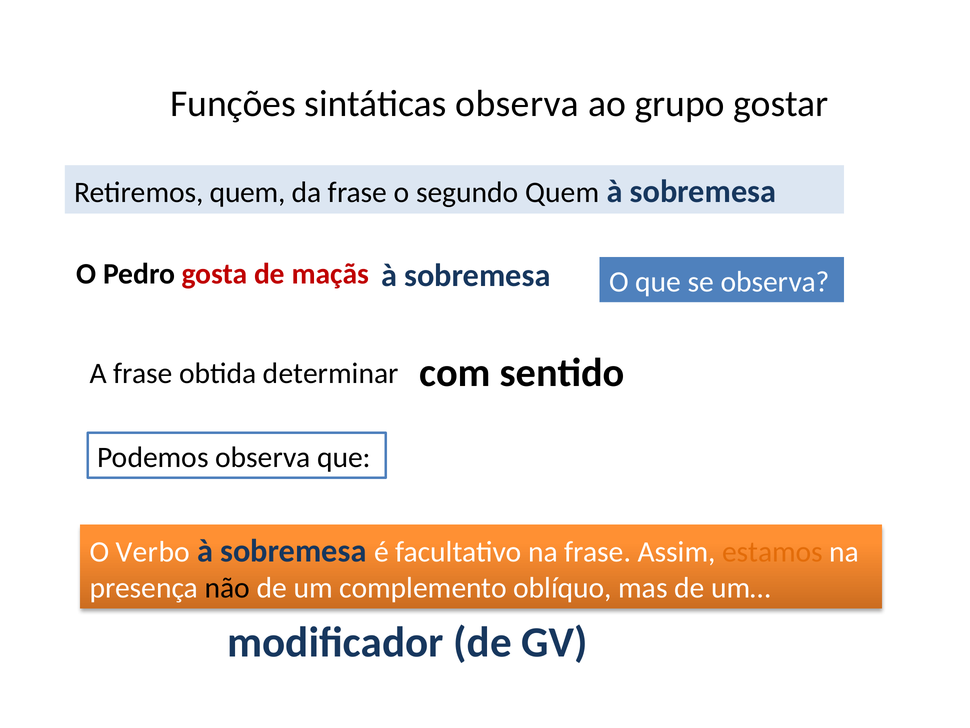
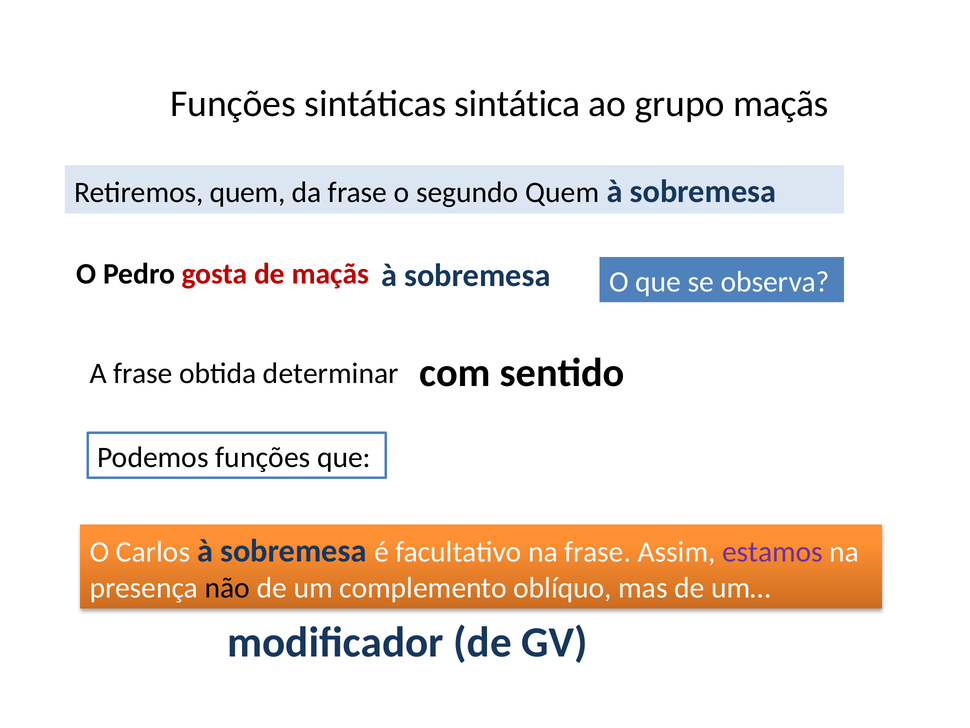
sintáticas observa: observa -> sintática
grupo gostar: gostar -> maçãs
Podemos observa: observa -> funções
Verbo: Verbo -> Carlos
estamos colour: orange -> purple
